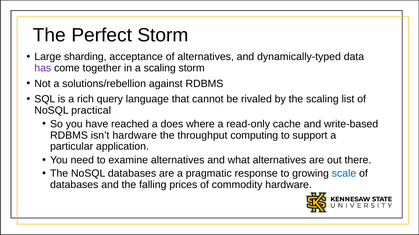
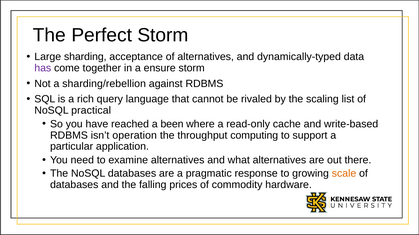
a scaling: scaling -> ensure
solutions/rebellion: solutions/rebellion -> sharding/rebellion
does: does -> been
isn’t hardware: hardware -> operation
scale colour: blue -> orange
